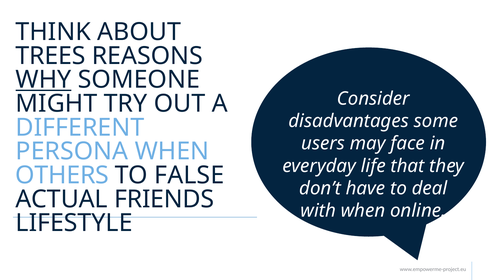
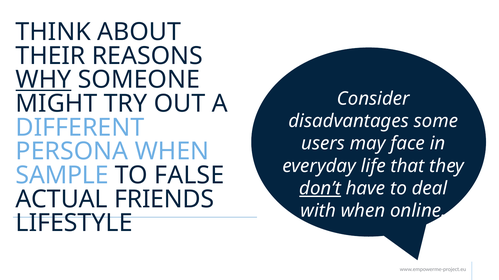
TREES: TREES -> THEIR
OTHERS: OTHERS -> SAMPLE
don’t underline: none -> present
